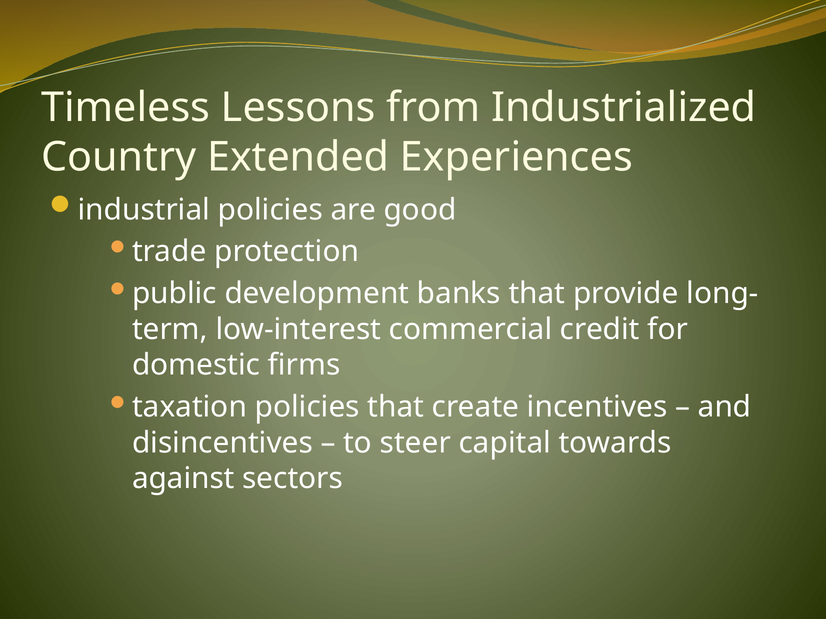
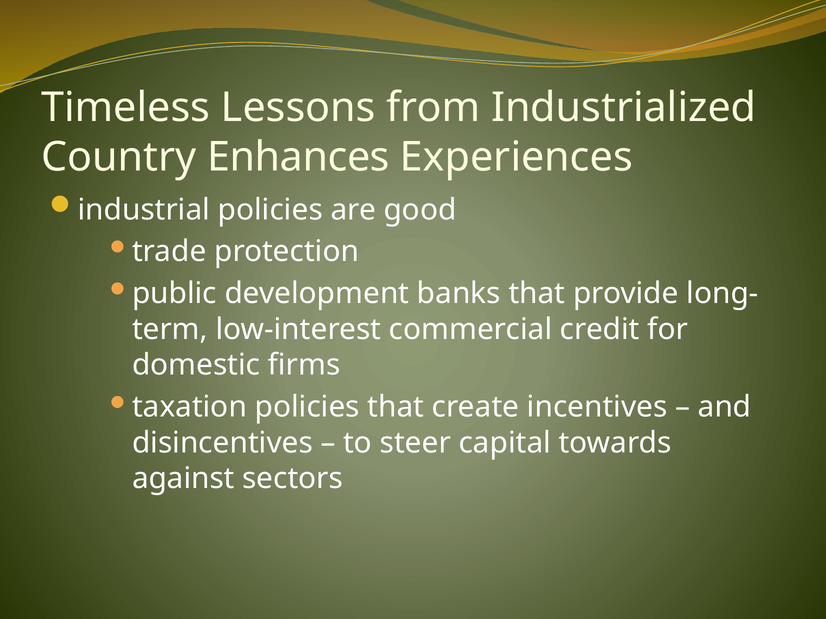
Extended: Extended -> Enhances
